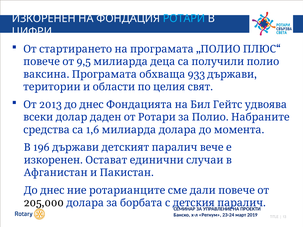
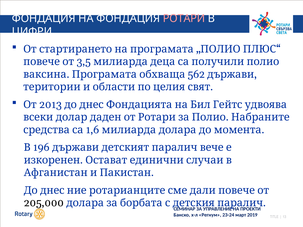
ИЗКОРЕНЕН at (44, 19): ИЗКОРЕНЕН -> ФОНДАЦИЯ
РОТАРИ colour: light blue -> pink
9,5: 9,5 -> 3,5
933: 933 -> 562
